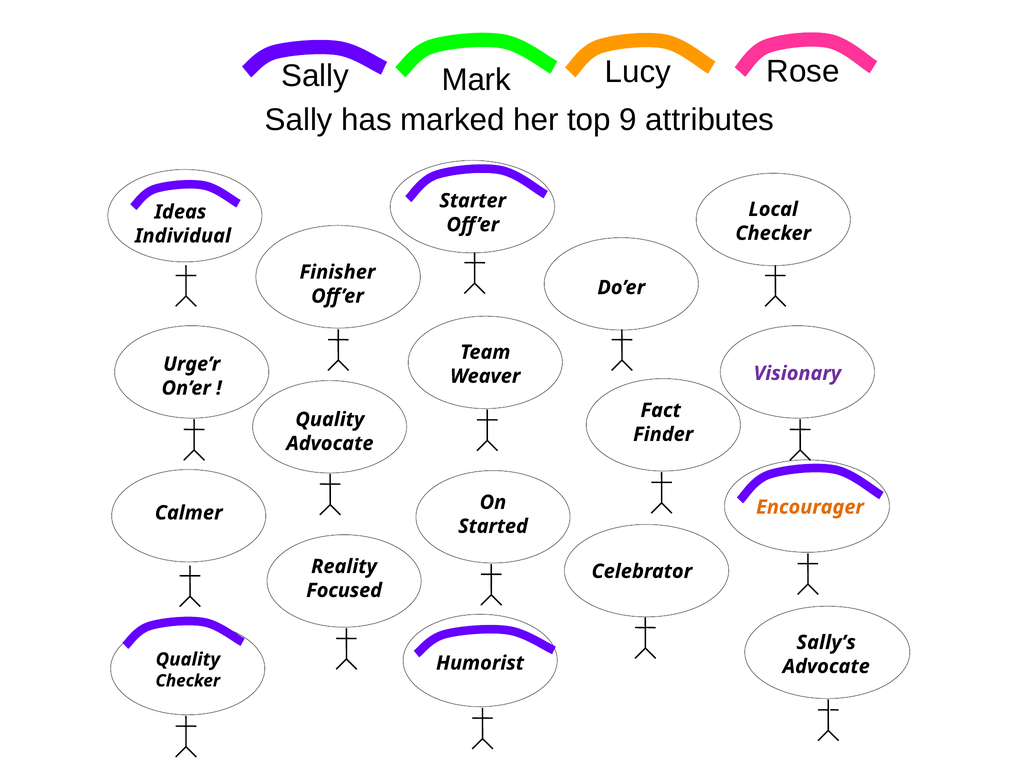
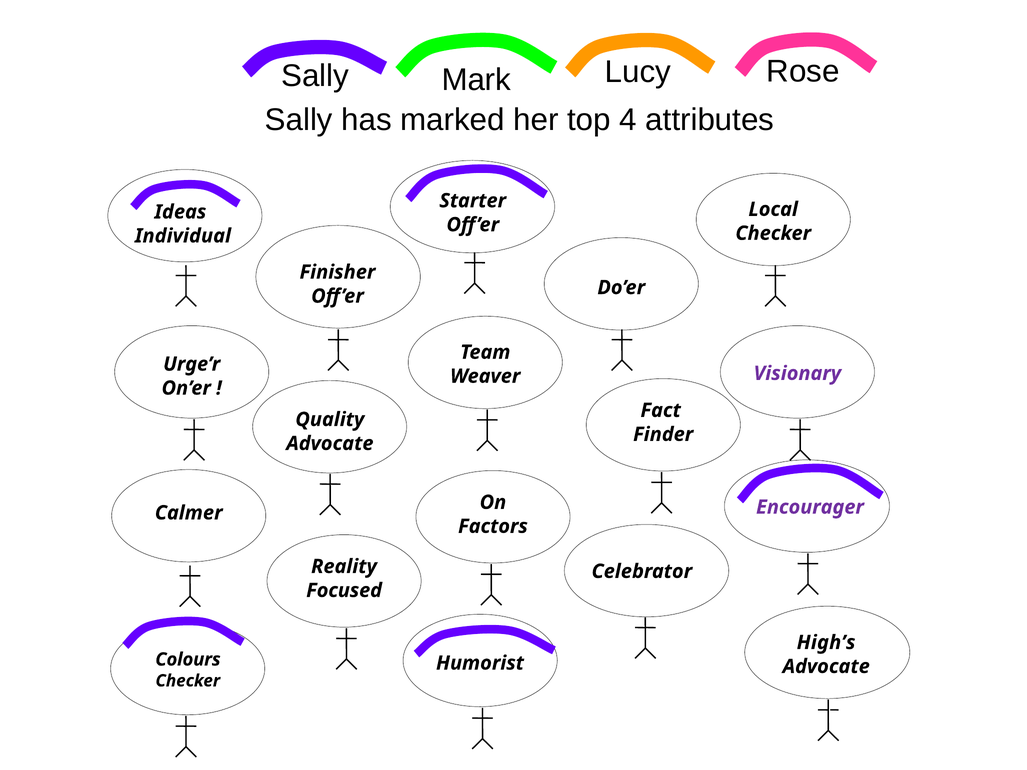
9: 9 -> 4
Encourager colour: orange -> purple
Started: Started -> Factors
Sally’s: Sally’s -> High’s
Quality at (188, 660): Quality -> Colours
